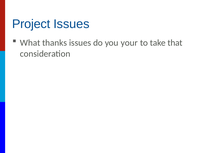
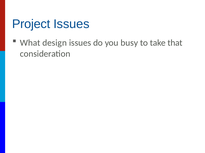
thanks: thanks -> design
your: your -> busy
